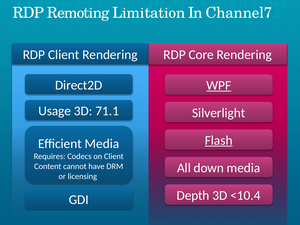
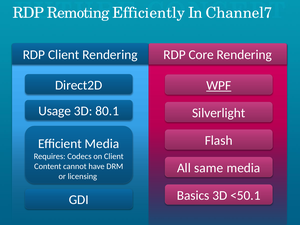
Limitation: Limitation -> Efficiently
71.1: 71.1 -> 80.1
Flash underline: present -> none
down: down -> same
Depth: Depth -> Basics
<10.4: <10.4 -> <50.1
